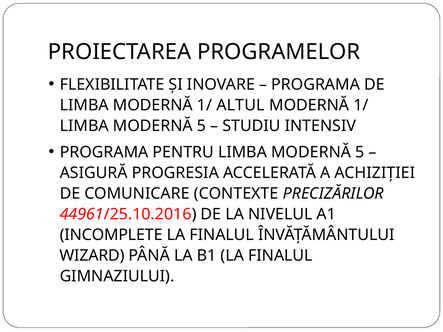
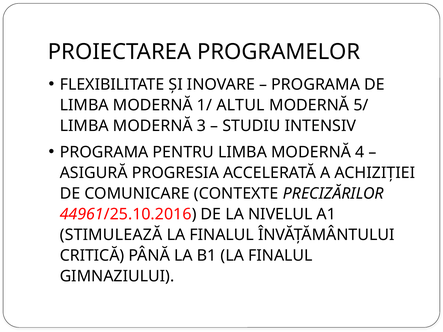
1/ at (361, 105): 1/ -> 5/
5 at (201, 126): 5 -> 3
PENTRU LIMBA MODERNĂ 5: 5 -> 4
INCOMPLETE: INCOMPLETE -> STIMULEAZĂ
WIZARD: WIZARD -> CRITICĂ
